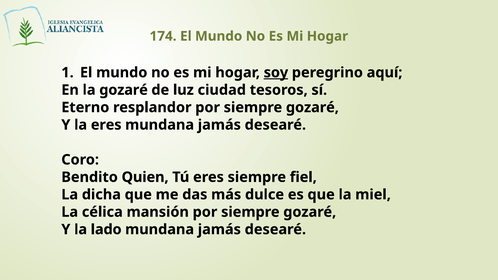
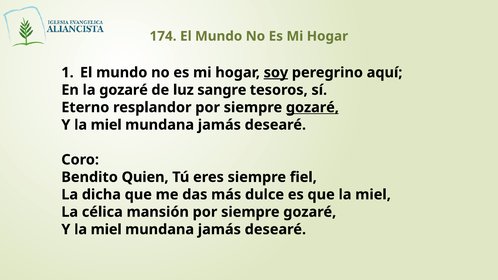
ciudad: ciudad -> sangre
gozaré at (312, 107) underline: none -> present
eres at (106, 125): eres -> miel
lado at (106, 230): lado -> miel
